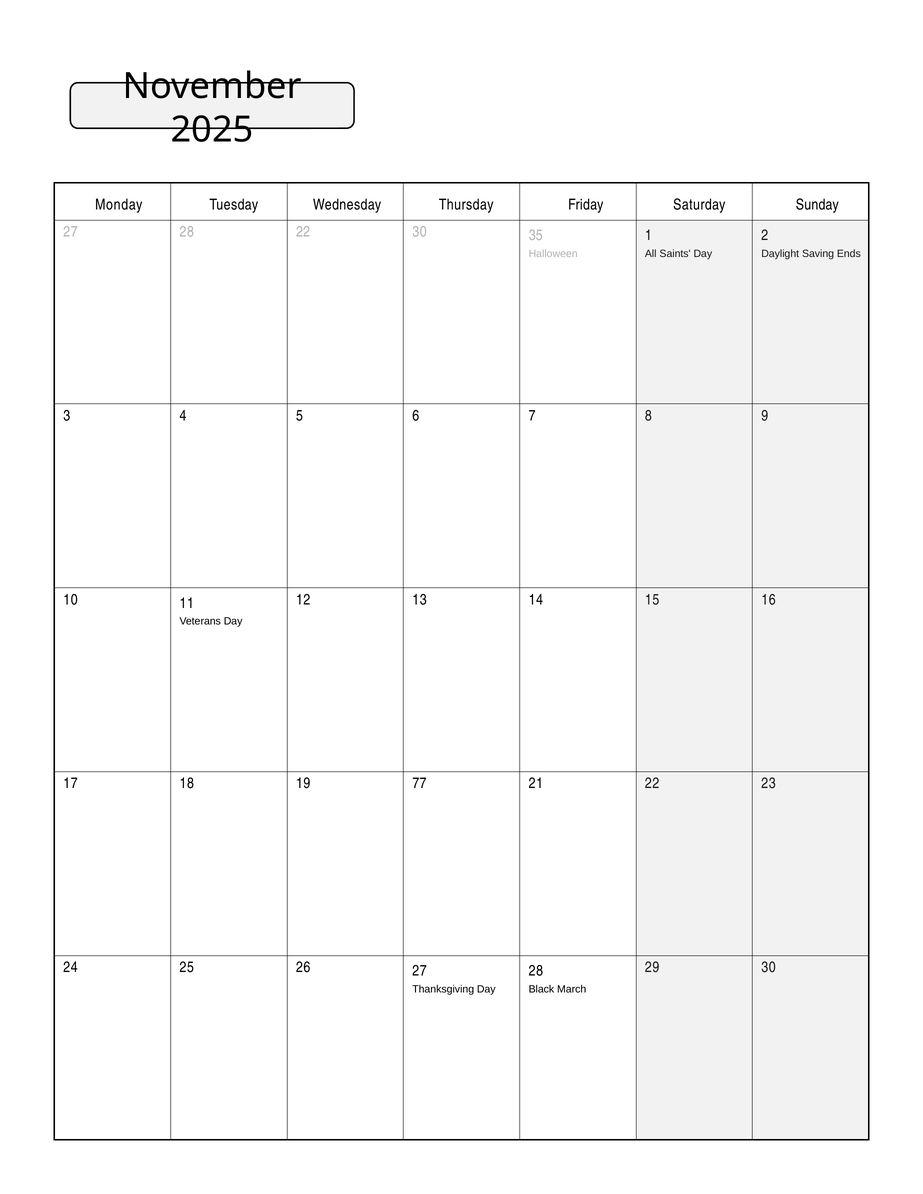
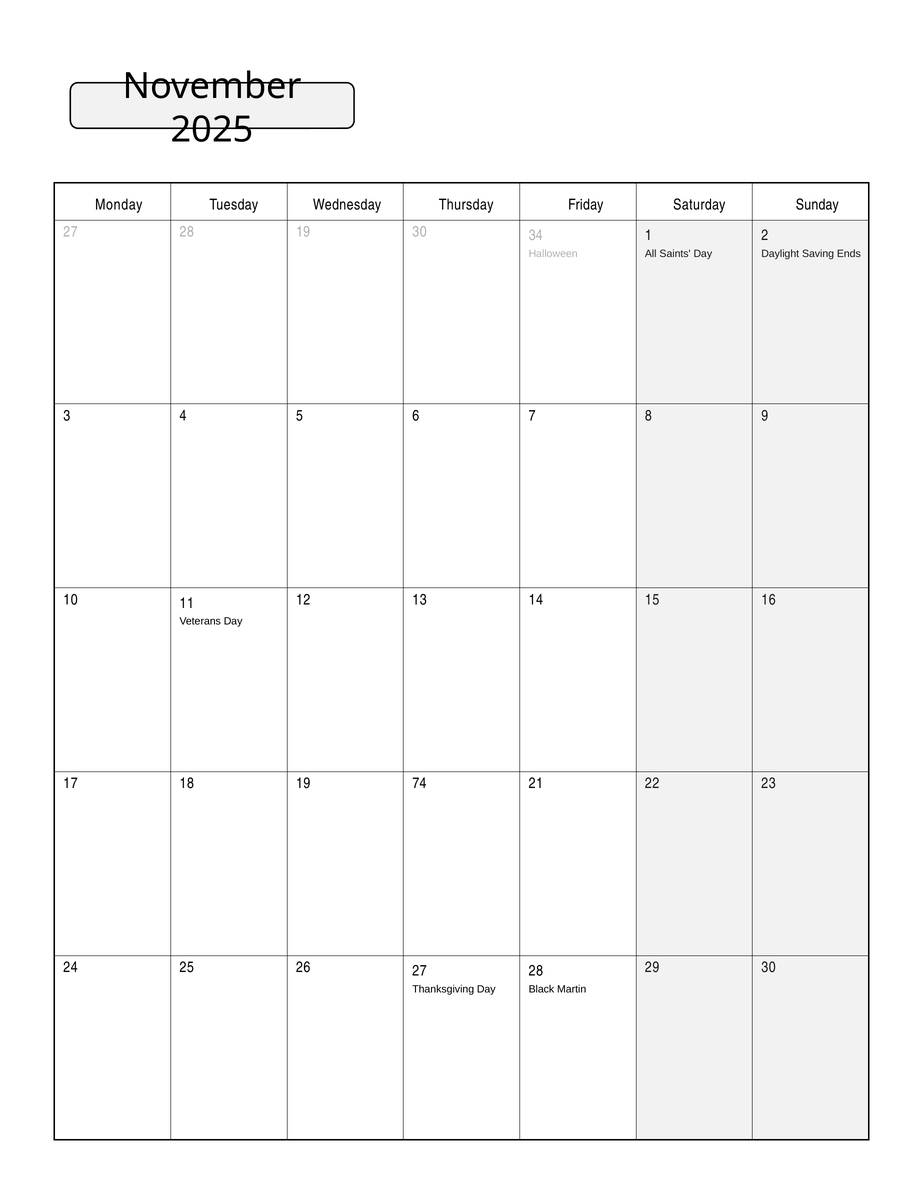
28 22: 22 -> 19
35: 35 -> 34
77: 77 -> 74
March: March -> Martin
